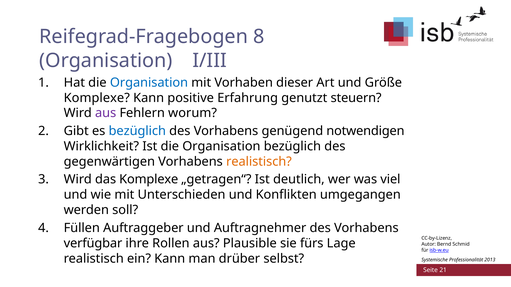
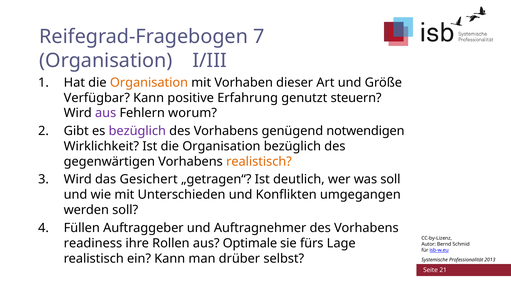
8: 8 -> 7
Organisation at (149, 83) colour: blue -> orange
Komplexe at (97, 98): Komplexe -> Verfügbar
bezüglich at (137, 131) colour: blue -> purple
das Komplexe: Komplexe -> Gesichert
was viel: viel -> soll
verfügbar: verfügbar -> readiness
Plausible: Plausible -> Optimale
